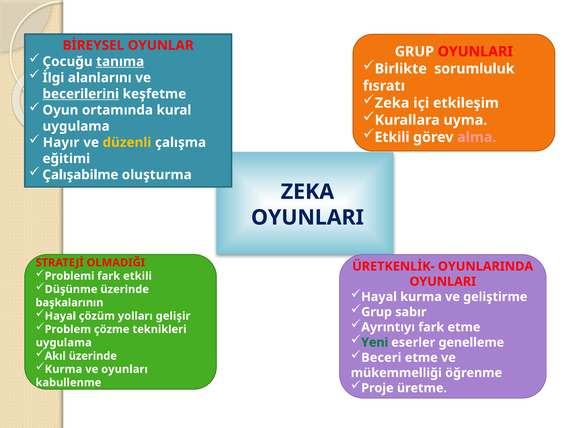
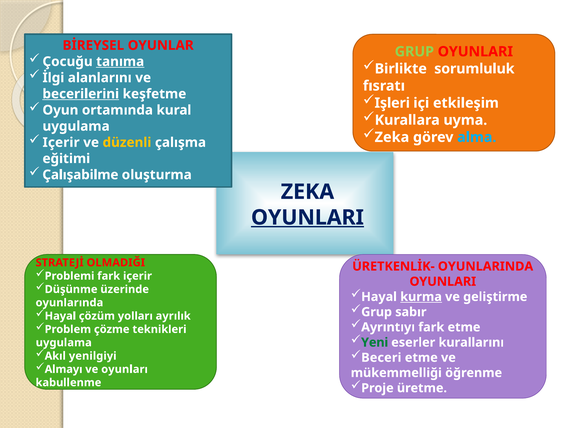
GRUP at (414, 52) colour: white -> light green
Zeka at (392, 103): Zeka -> Işleri
Etkili at (392, 137): Etkili -> Zeka
alma colour: pink -> light blue
Hayır at (61, 143): Hayır -> Içerir
OYUNLARI at (307, 218) underline: none -> present
fark etkili: etkili -> içerir
kurma at (421, 297) underline: none -> present
başkalarının: başkalarının -> oyunlarında
gelişir: gelişir -> ayrılık
genelleme: genelleme -> kurallarını
Akıl üzerinde: üzerinde -> yenilgiyi
Kurma at (63, 369): Kurma -> Almayı
